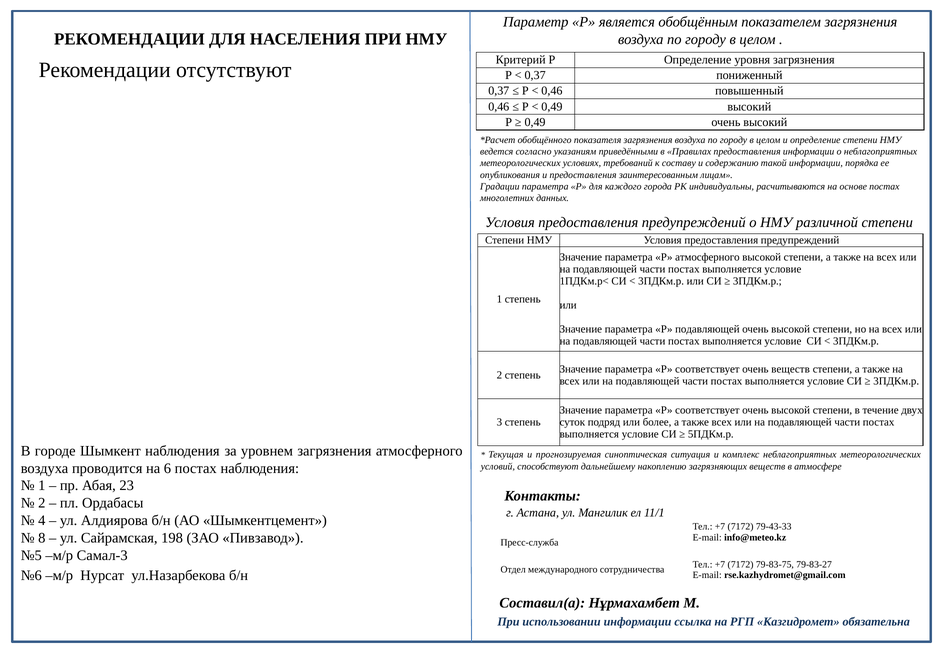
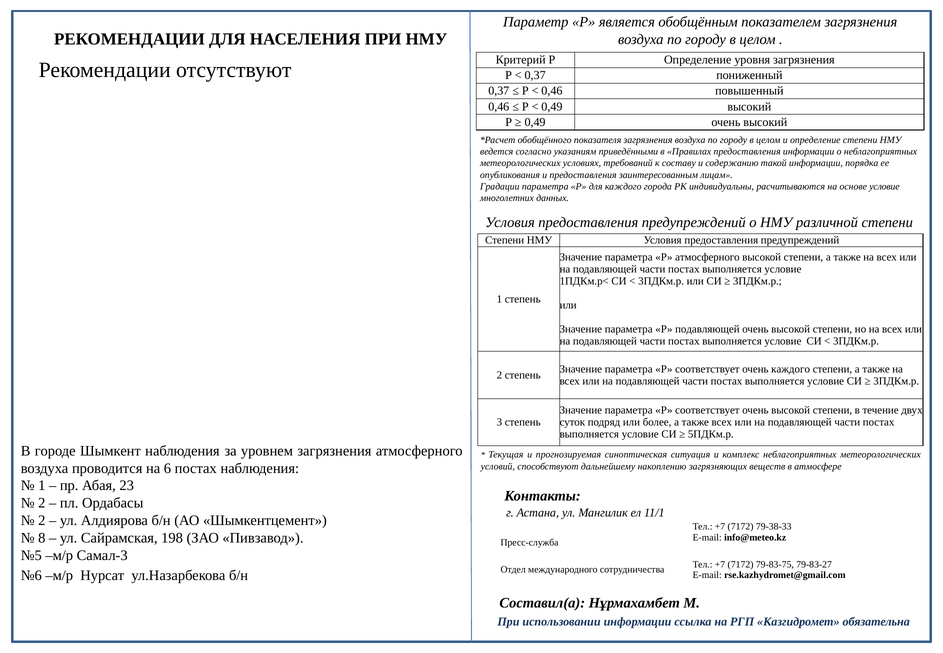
основе постах: постах -> условие
очень веществ: веществ -> каждого
4 at (42, 520): 4 -> 2
79-43-33: 79-43-33 -> 79-38-33
